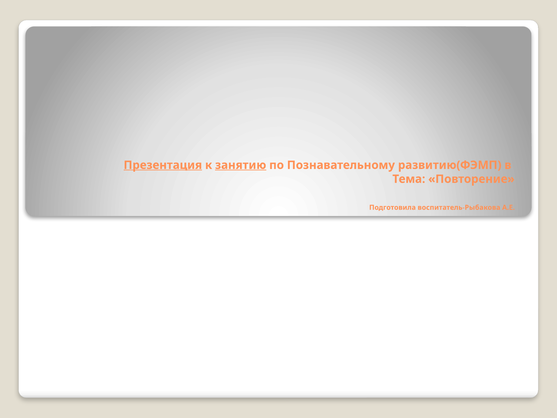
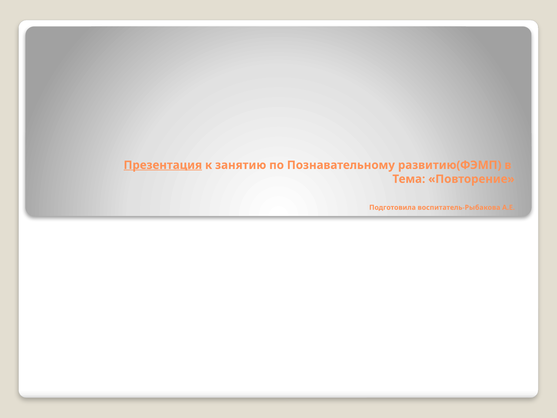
занятию underline: present -> none
